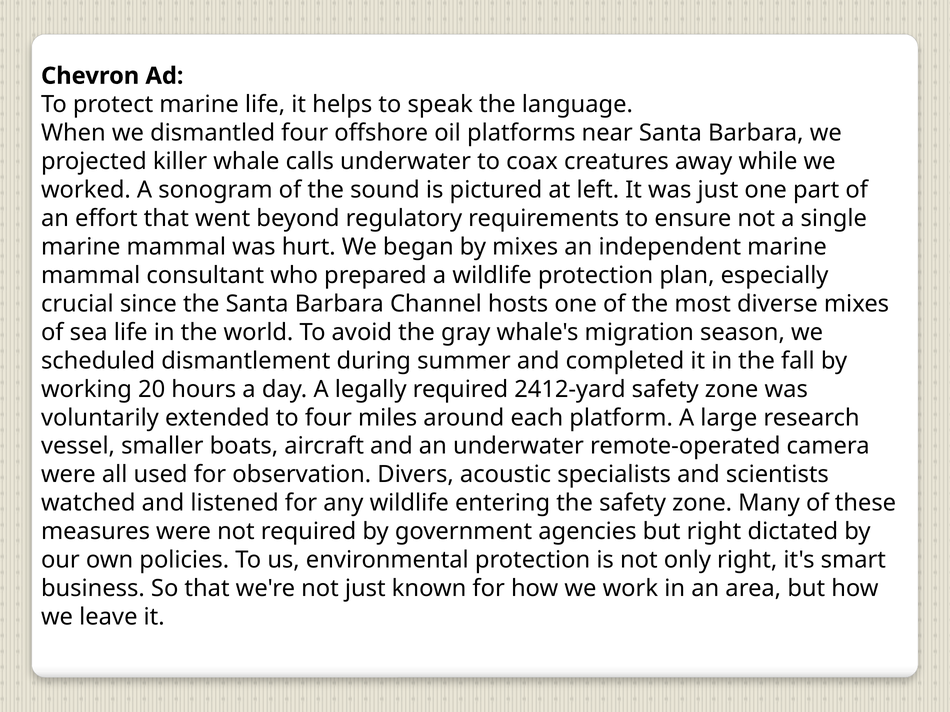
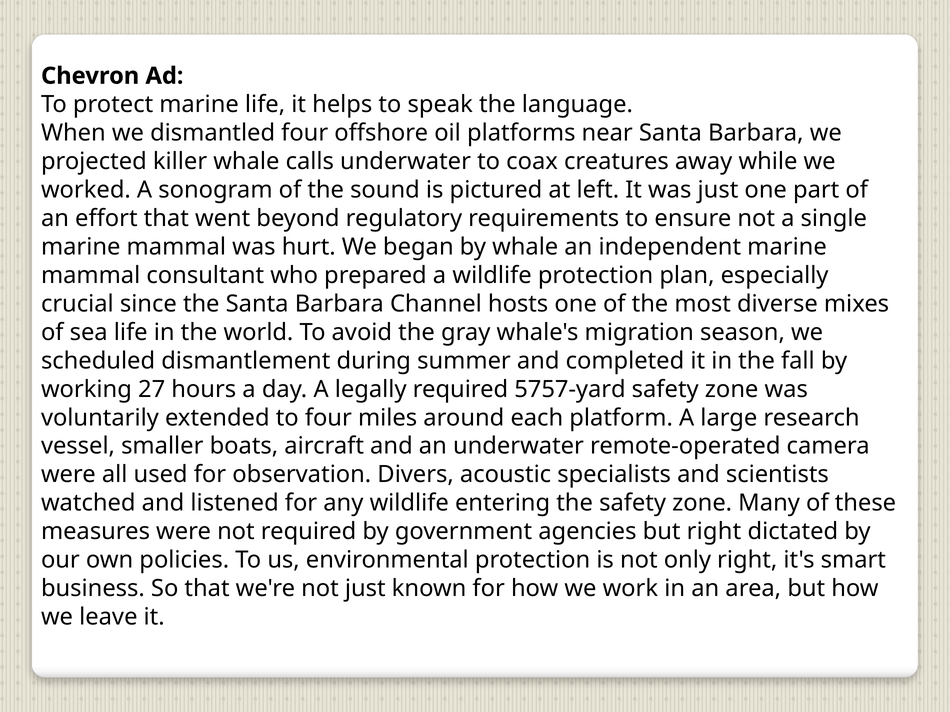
by mixes: mixes -> whale
20: 20 -> 27
2412-yard: 2412-yard -> 5757-yard
